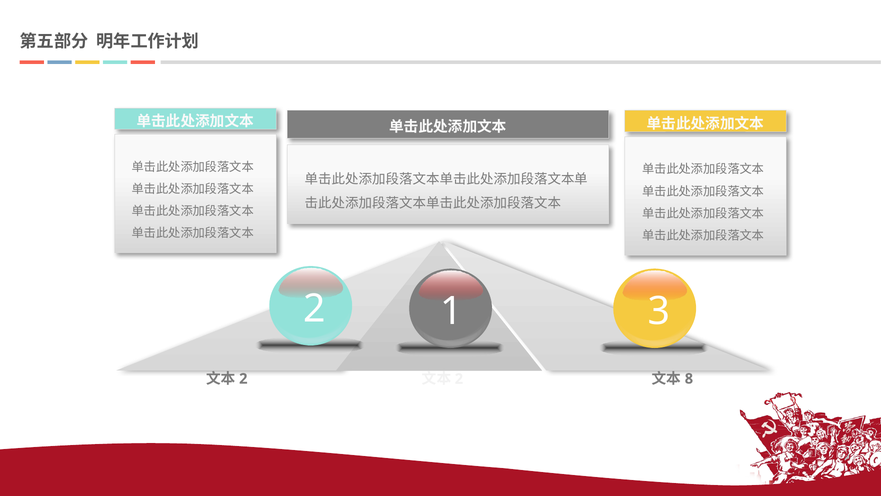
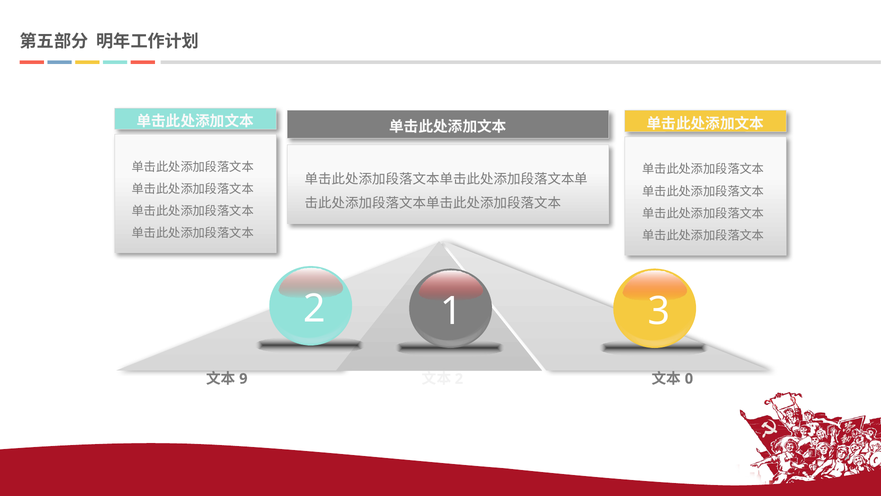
2 at (243, 378): 2 -> 9
8: 8 -> 0
